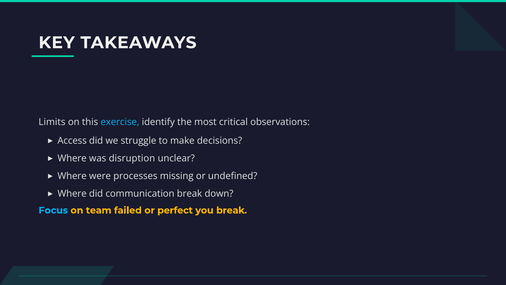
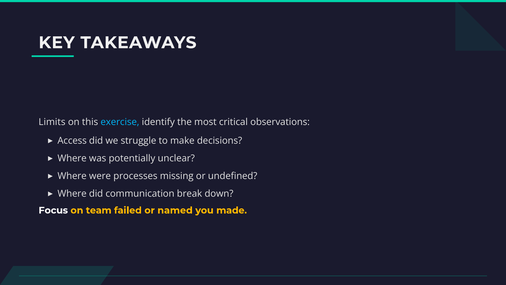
disruption: disruption -> potentially
Focus colour: light blue -> white
perfect: perfect -> named
you break: break -> made
